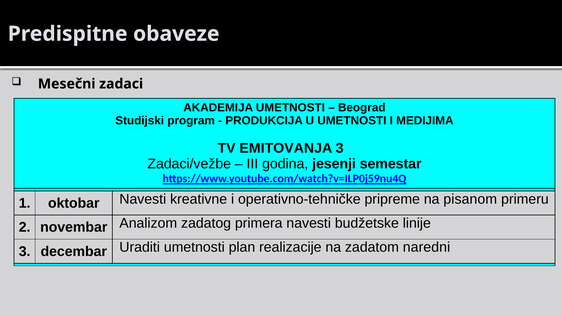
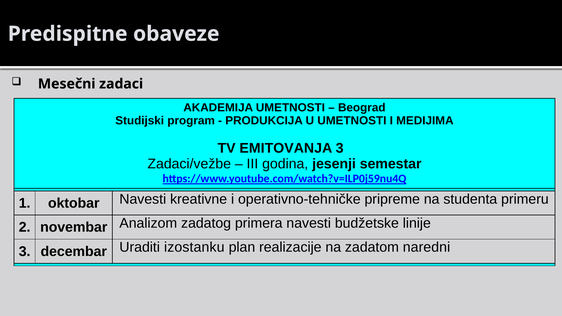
pisanom: pisanom -> studenta
Uraditi umetnosti: umetnosti -> izostanku
